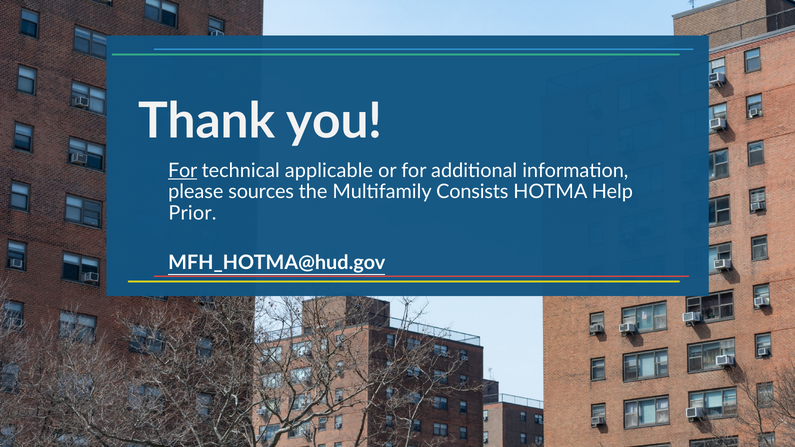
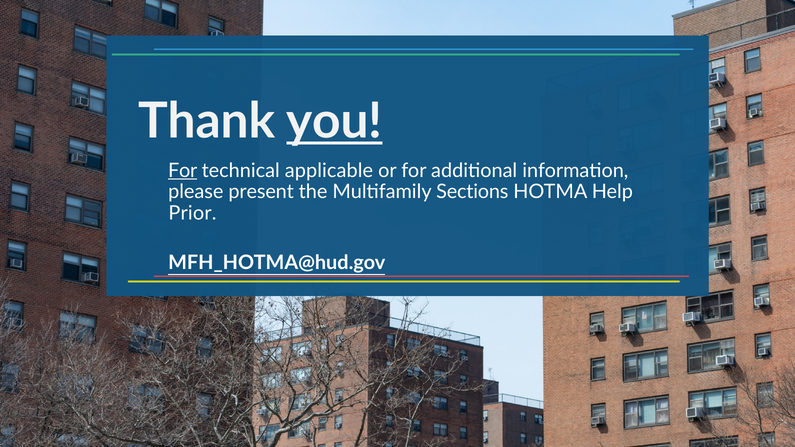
you underline: none -> present
sources: sources -> present
Consists: Consists -> Sections
